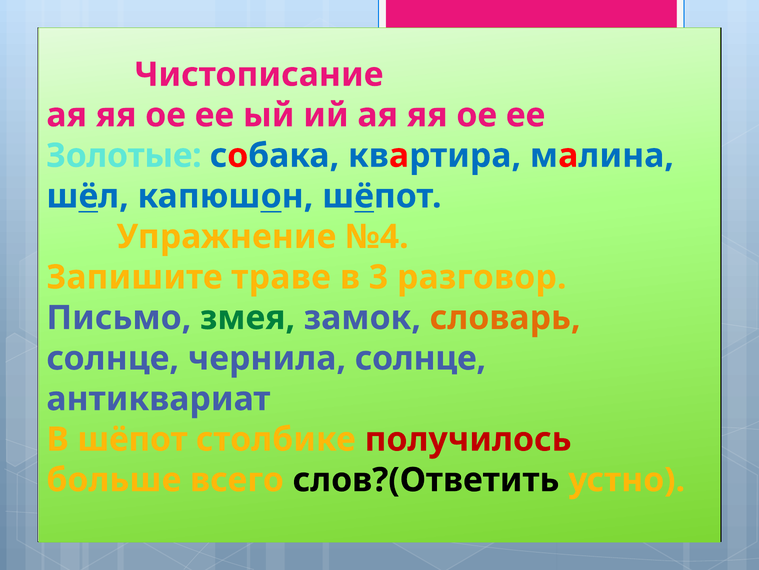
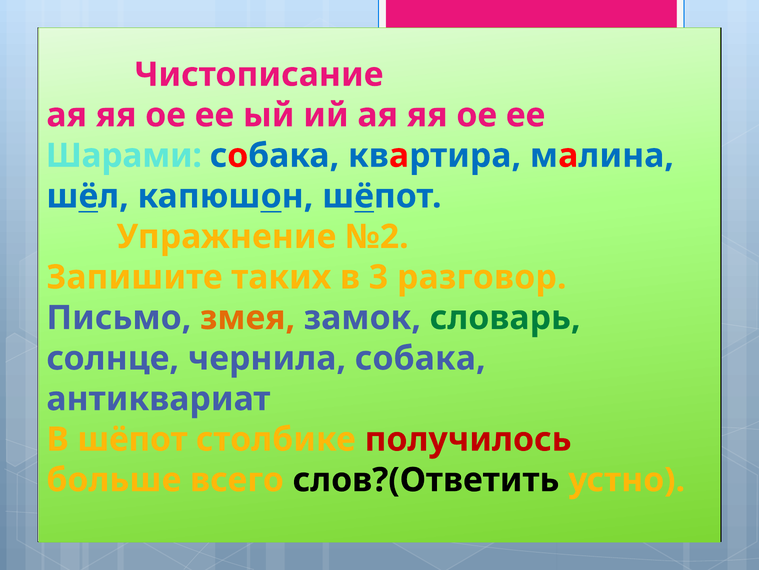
Золотые: Золотые -> Шарами
№4: №4 -> №2
траве: траве -> таких
змея colour: green -> orange
словарь colour: orange -> green
чернила солнце: солнце -> собака
